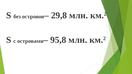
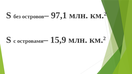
29,8: 29,8 -> 97,1
95,8: 95,8 -> 15,9
